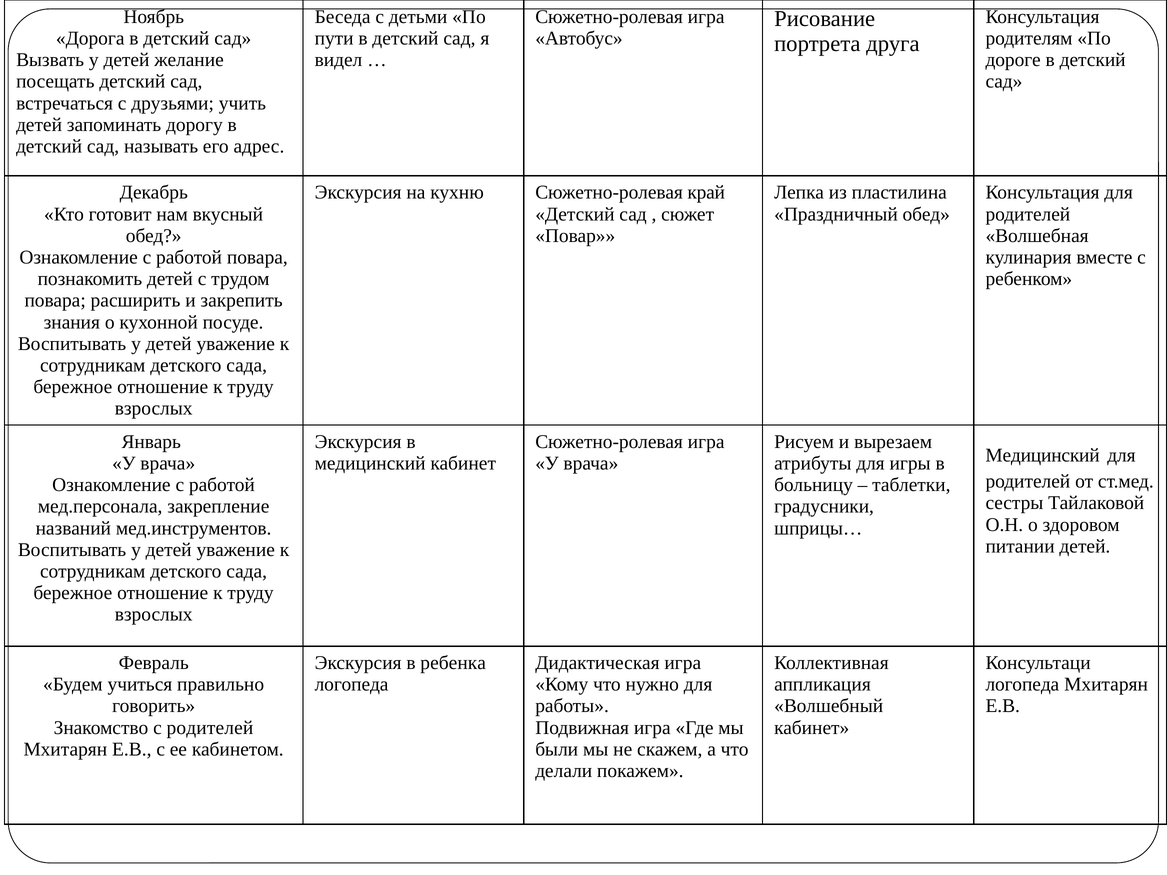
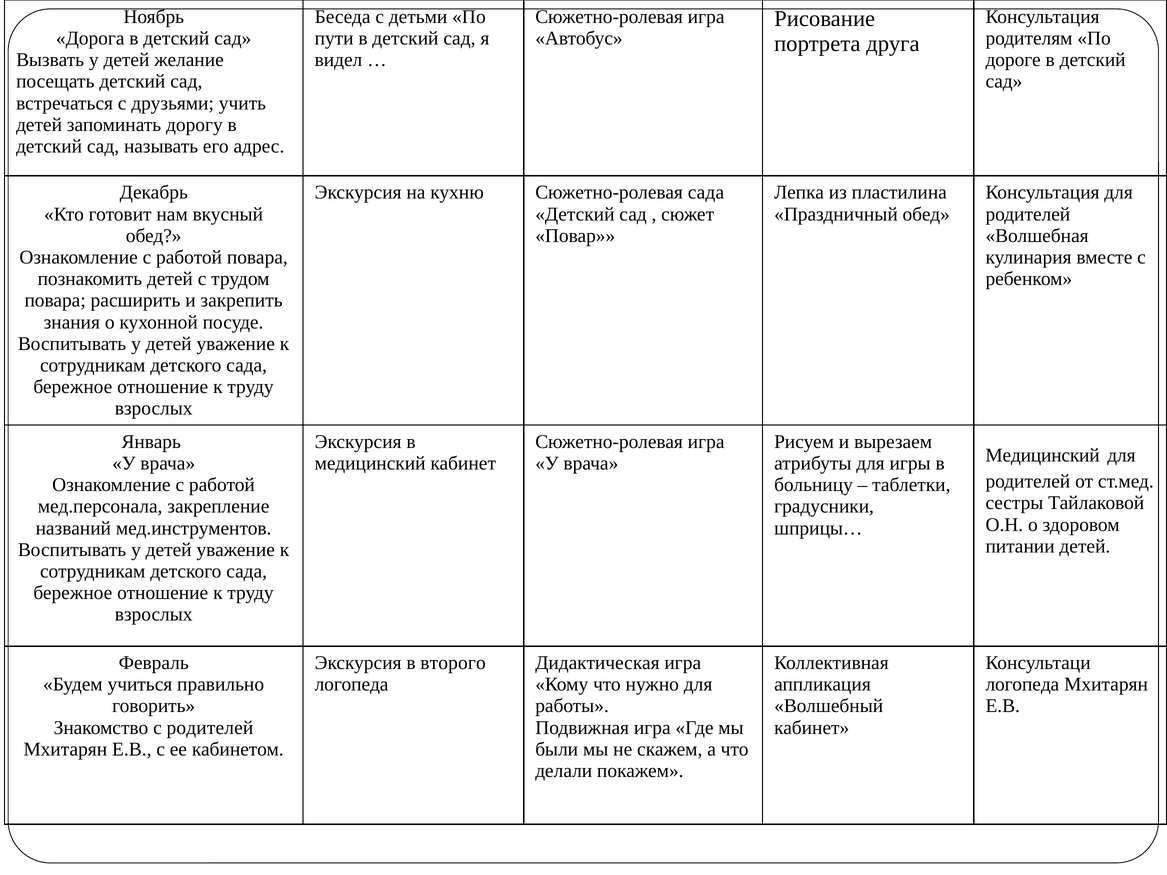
Сюжетно-ролевая край: край -> сада
ребенка: ребенка -> второго
